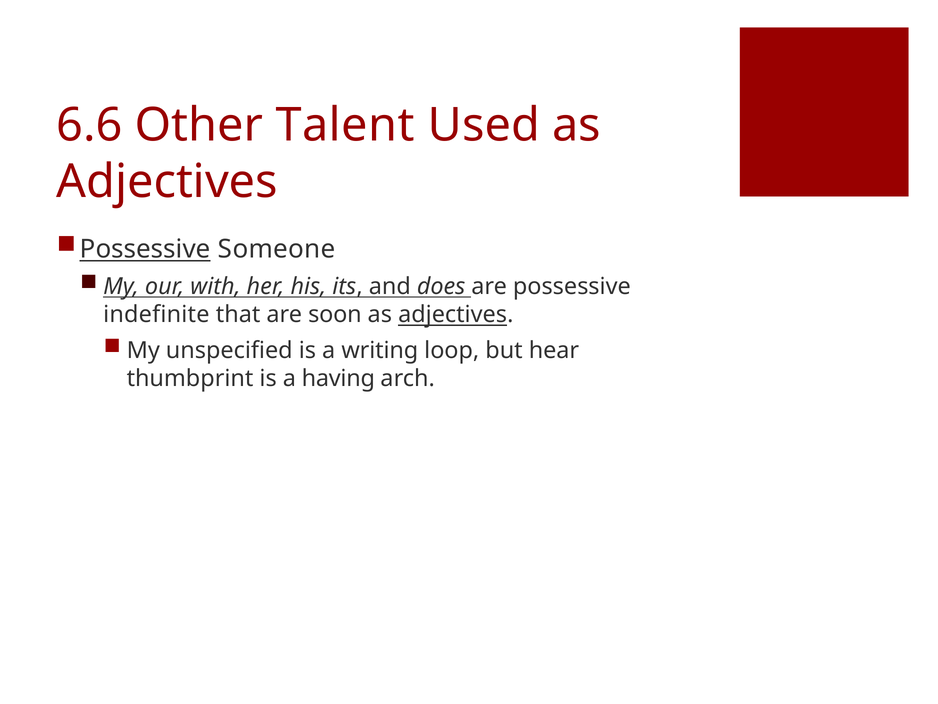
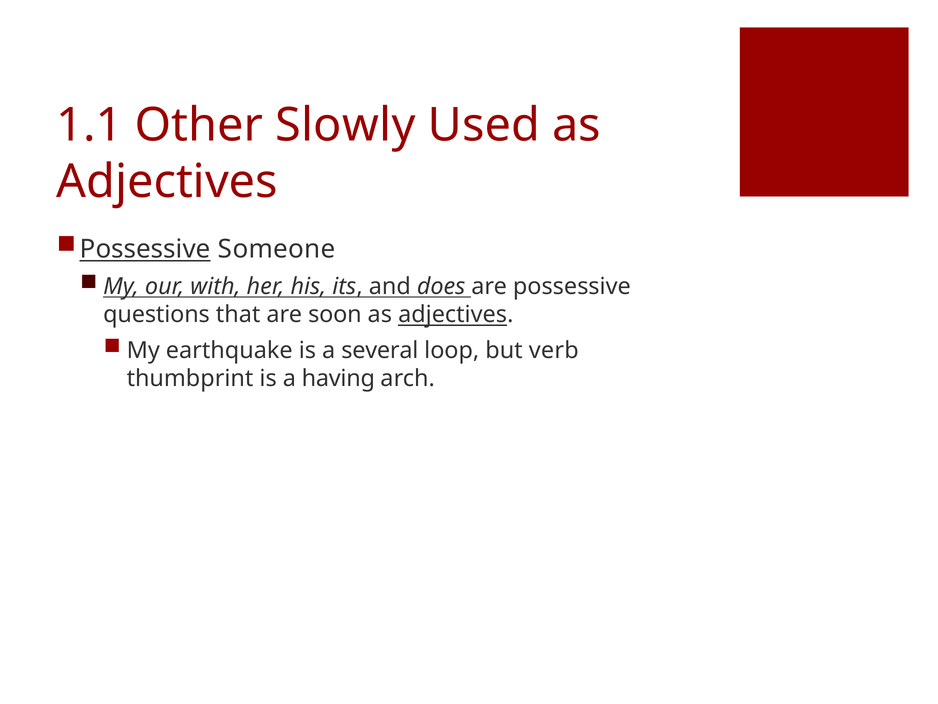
6.6: 6.6 -> 1.1
Talent: Talent -> Slowly
indefinite: indefinite -> questions
unspecified: unspecified -> earthquake
writing: writing -> several
hear: hear -> verb
